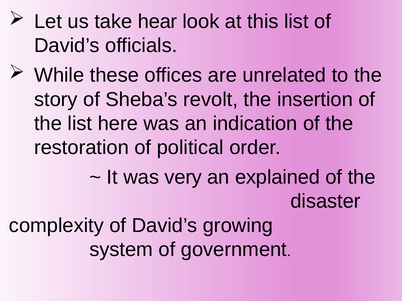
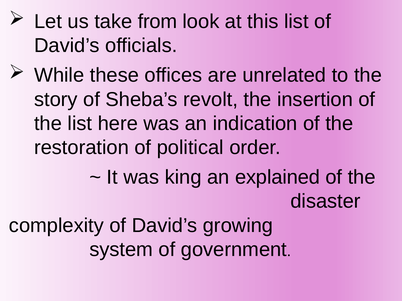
hear: hear -> from
very: very -> king
